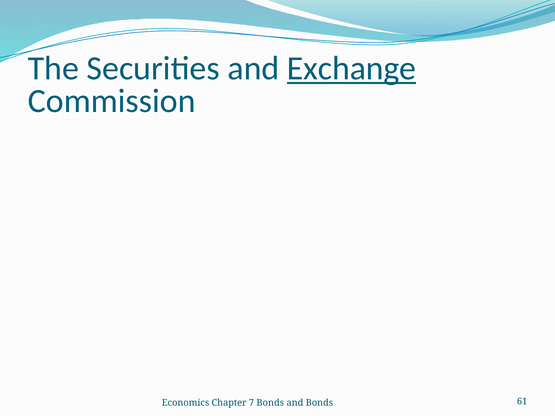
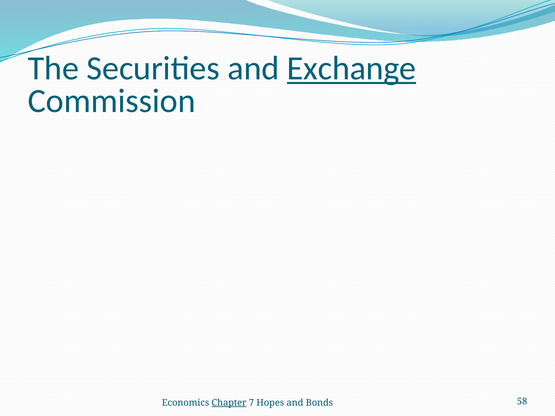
Chapter underline: none -> present
7 Bonds: Bonds -> Hopes
61: 61 -> 58
